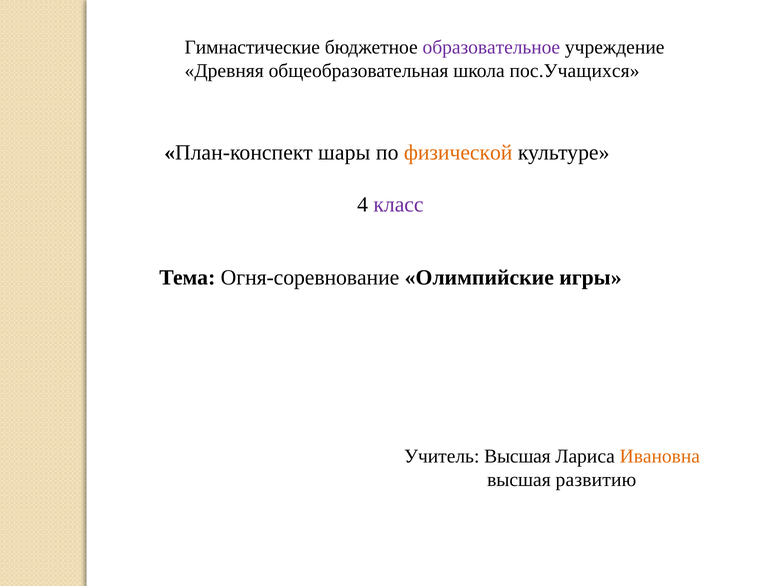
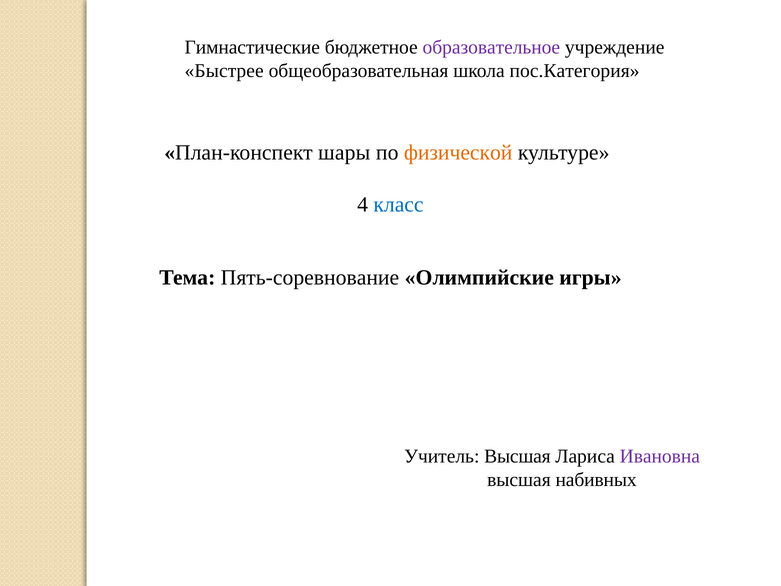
Древняя: Древняя -> Быстрее
пос.Учащихся: пос.Учащихся -> пос.Категория
класс colour: purple -> blue
Огня-соревнование: Огня-соревнование -> Пять-соревнование
Ивановна colour: orange -> purple
развитию: развитию -> набивных
